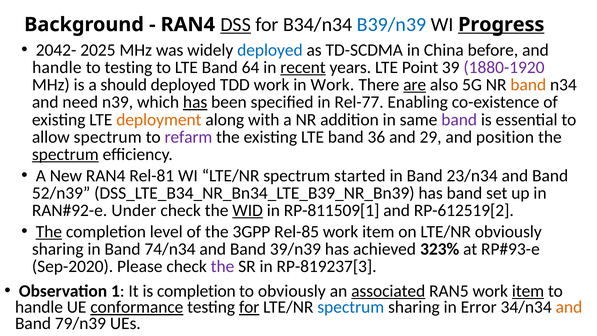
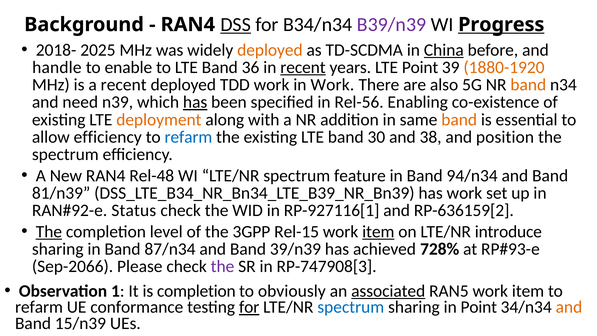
B39/n39 colour: blue -> purple
2042-: 2042- -> 2018-
deployed at (270, 50) colour: blue -> orange
China underline: none -> present
to testing: testing -> enable
64: 64 -> 36
1880-1920 colour: purple -> orange
a should: should -> recent
are underline: present -> none
Rel-77: Rel-77 -> Rel-56
band at (459, 120) colour: purple -> orange
allow spectrum: spectrum -> efficiency
refarm at (188, 137) colour: purple -> blue
36: 36 -> 30
29: 29 -> 38
spectrum at (65, 154) underline: present -> none
Rel-81: Rel-81 -> Rel-48
started: started -> feature
23/n34: 23/n34 -> 94/n34
52/n39: 52/n39 -> 81/n39
has band: band -> work
Under: Under -> Status
WID underline: present -> none
RP-811509[1: RP-811509[1 -> RP-927116[1
RP-612519[2: RP-612519[2 -> RP-636159[2
Rel-85: Rel-85 -> Rel-15
item at (378, 232) underline: none -> present
LTE/NR obviously: obviously -> introduce
74/n34: 74/n34 -> 87/n34
323%: 323% -> 728%
Sep-2020: Sep-2020 -> Sep-2066
RP-819237[3: RP-819237[3 -> RP-747908[3
item at (528, 291) underline: present -> none
handle at (39, 307): handle -> refarm
conformance underline: present -> none
in Error: Error -> Point
79/n39: 79/n39 -> 15/n39
